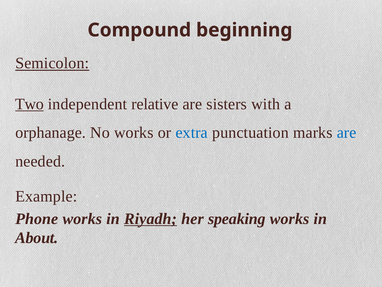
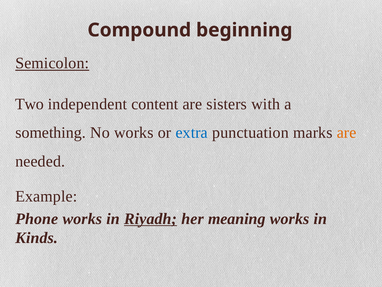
Two underline: present -> none
relative: relative -> content
orphanage: orphanage -> something
are at (347, 132) colour: blue -> orange
speaking: speaking -> meaning
About: About -> Kinds
